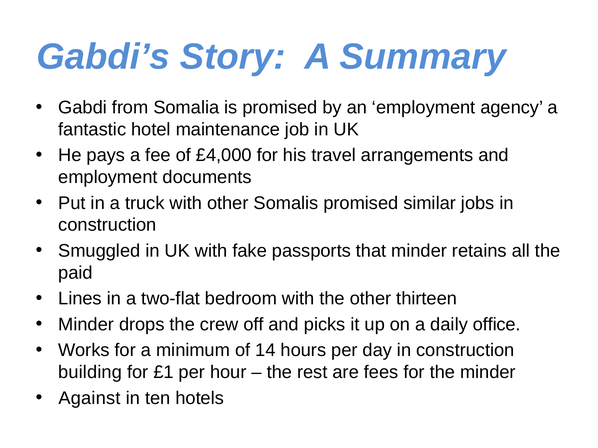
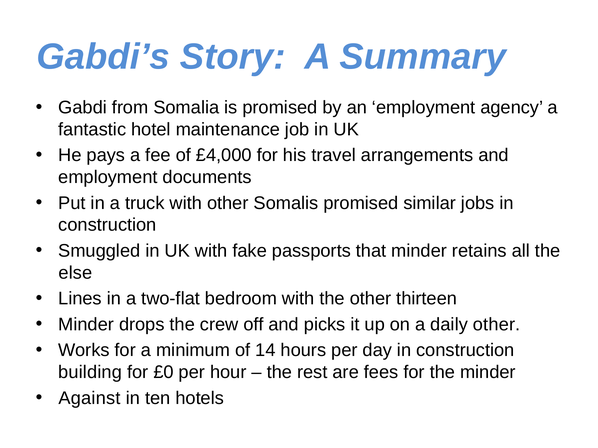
paid: paid -> else
daily office: office -> other
£1: £1 -> £0
